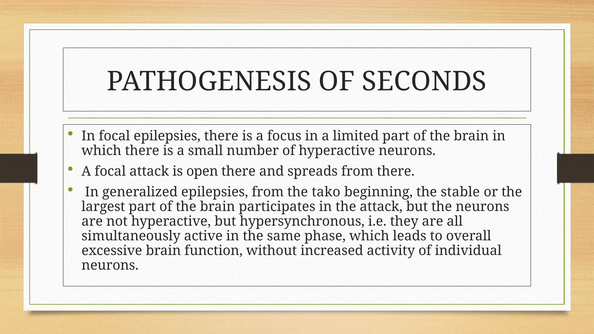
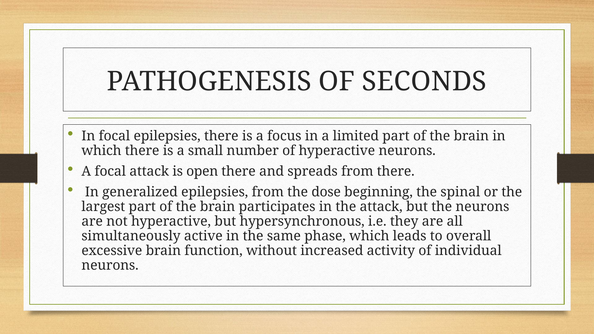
tako: tako -> dose
stable: stable -> spinal
